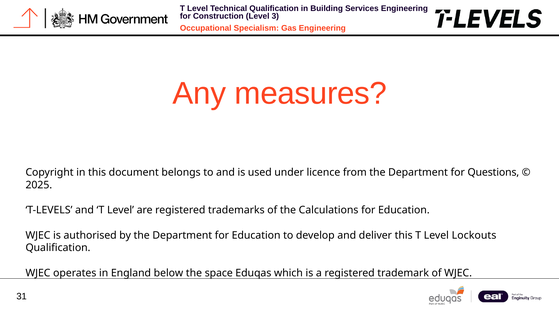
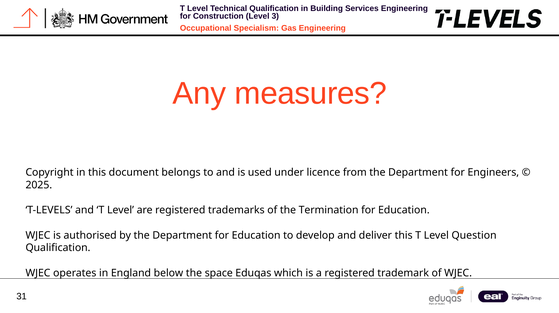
Questions: Questions -> Engineers
Calculations: Calculations -> Termination
Lockouts: Lockouts -> Question
